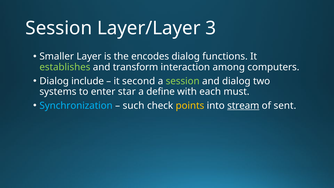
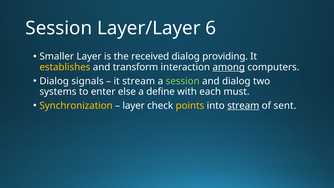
3: 3 -> 6
encodes: encodes -> received
functions: functions -> providing
establishes colour: light green -> yellow
among underline: none -> present
include: include -> signals
it second: second -> stream
star: star -> else
Synchronization colour: light blue -> yellow
such at (134, 106): such -> layer
